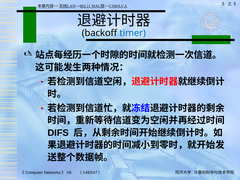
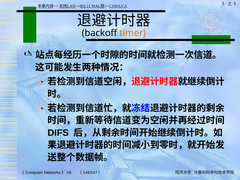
timer colour: blue -> orange
